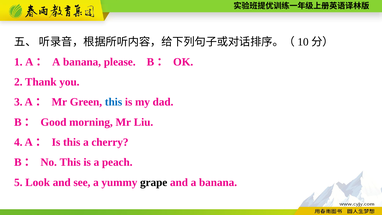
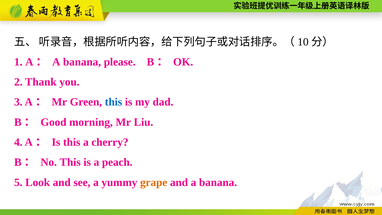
grape colour: black -> orange
